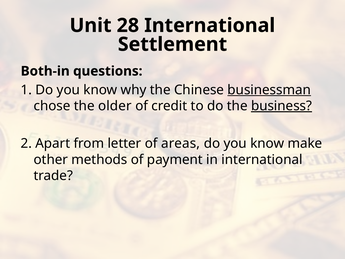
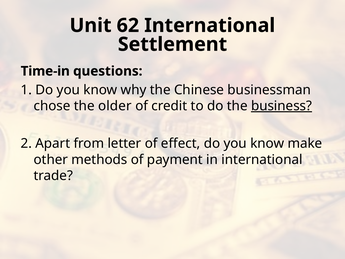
28: 28 -> 62
Both-in: Both-in -> Time-in
businessman underline: present -> none
areas: areas -> effect
